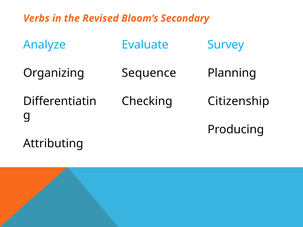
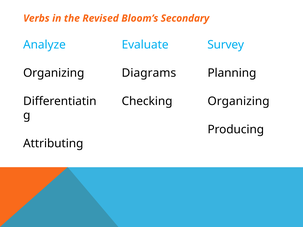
Sequence: Sequence -> Diagrams
Citizenship at (238, 101): Citizenship -> Organizing
